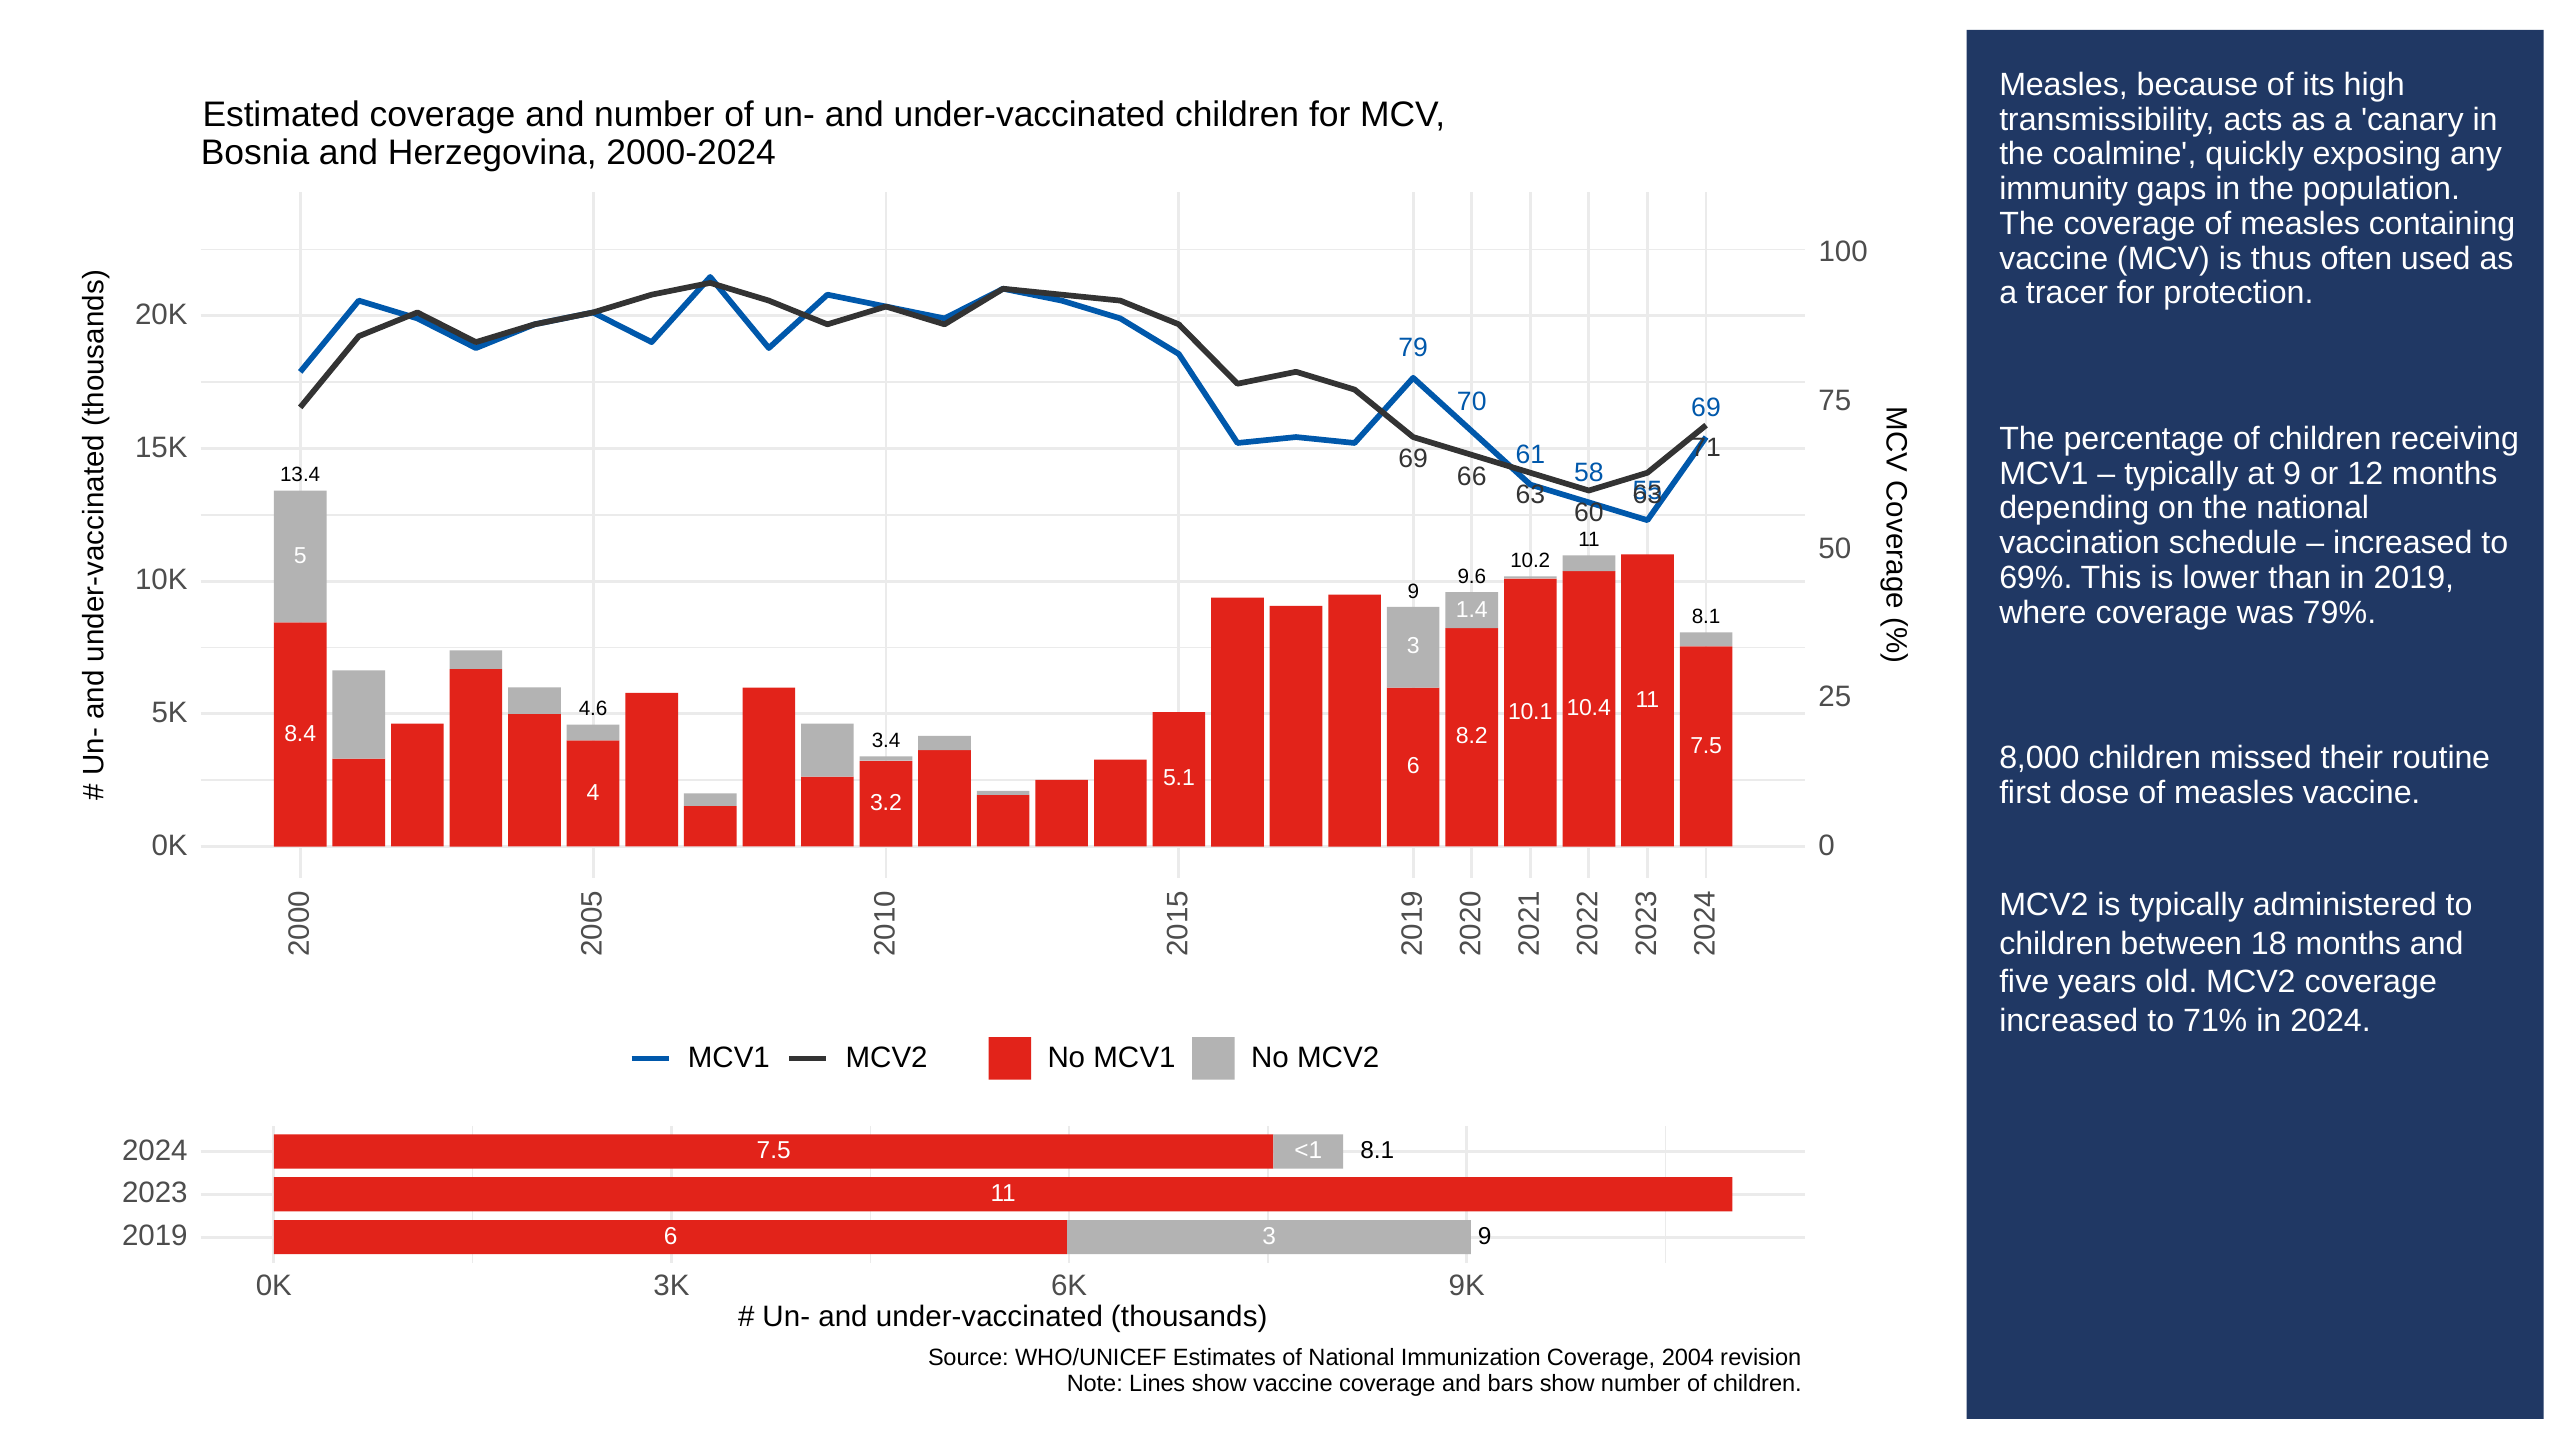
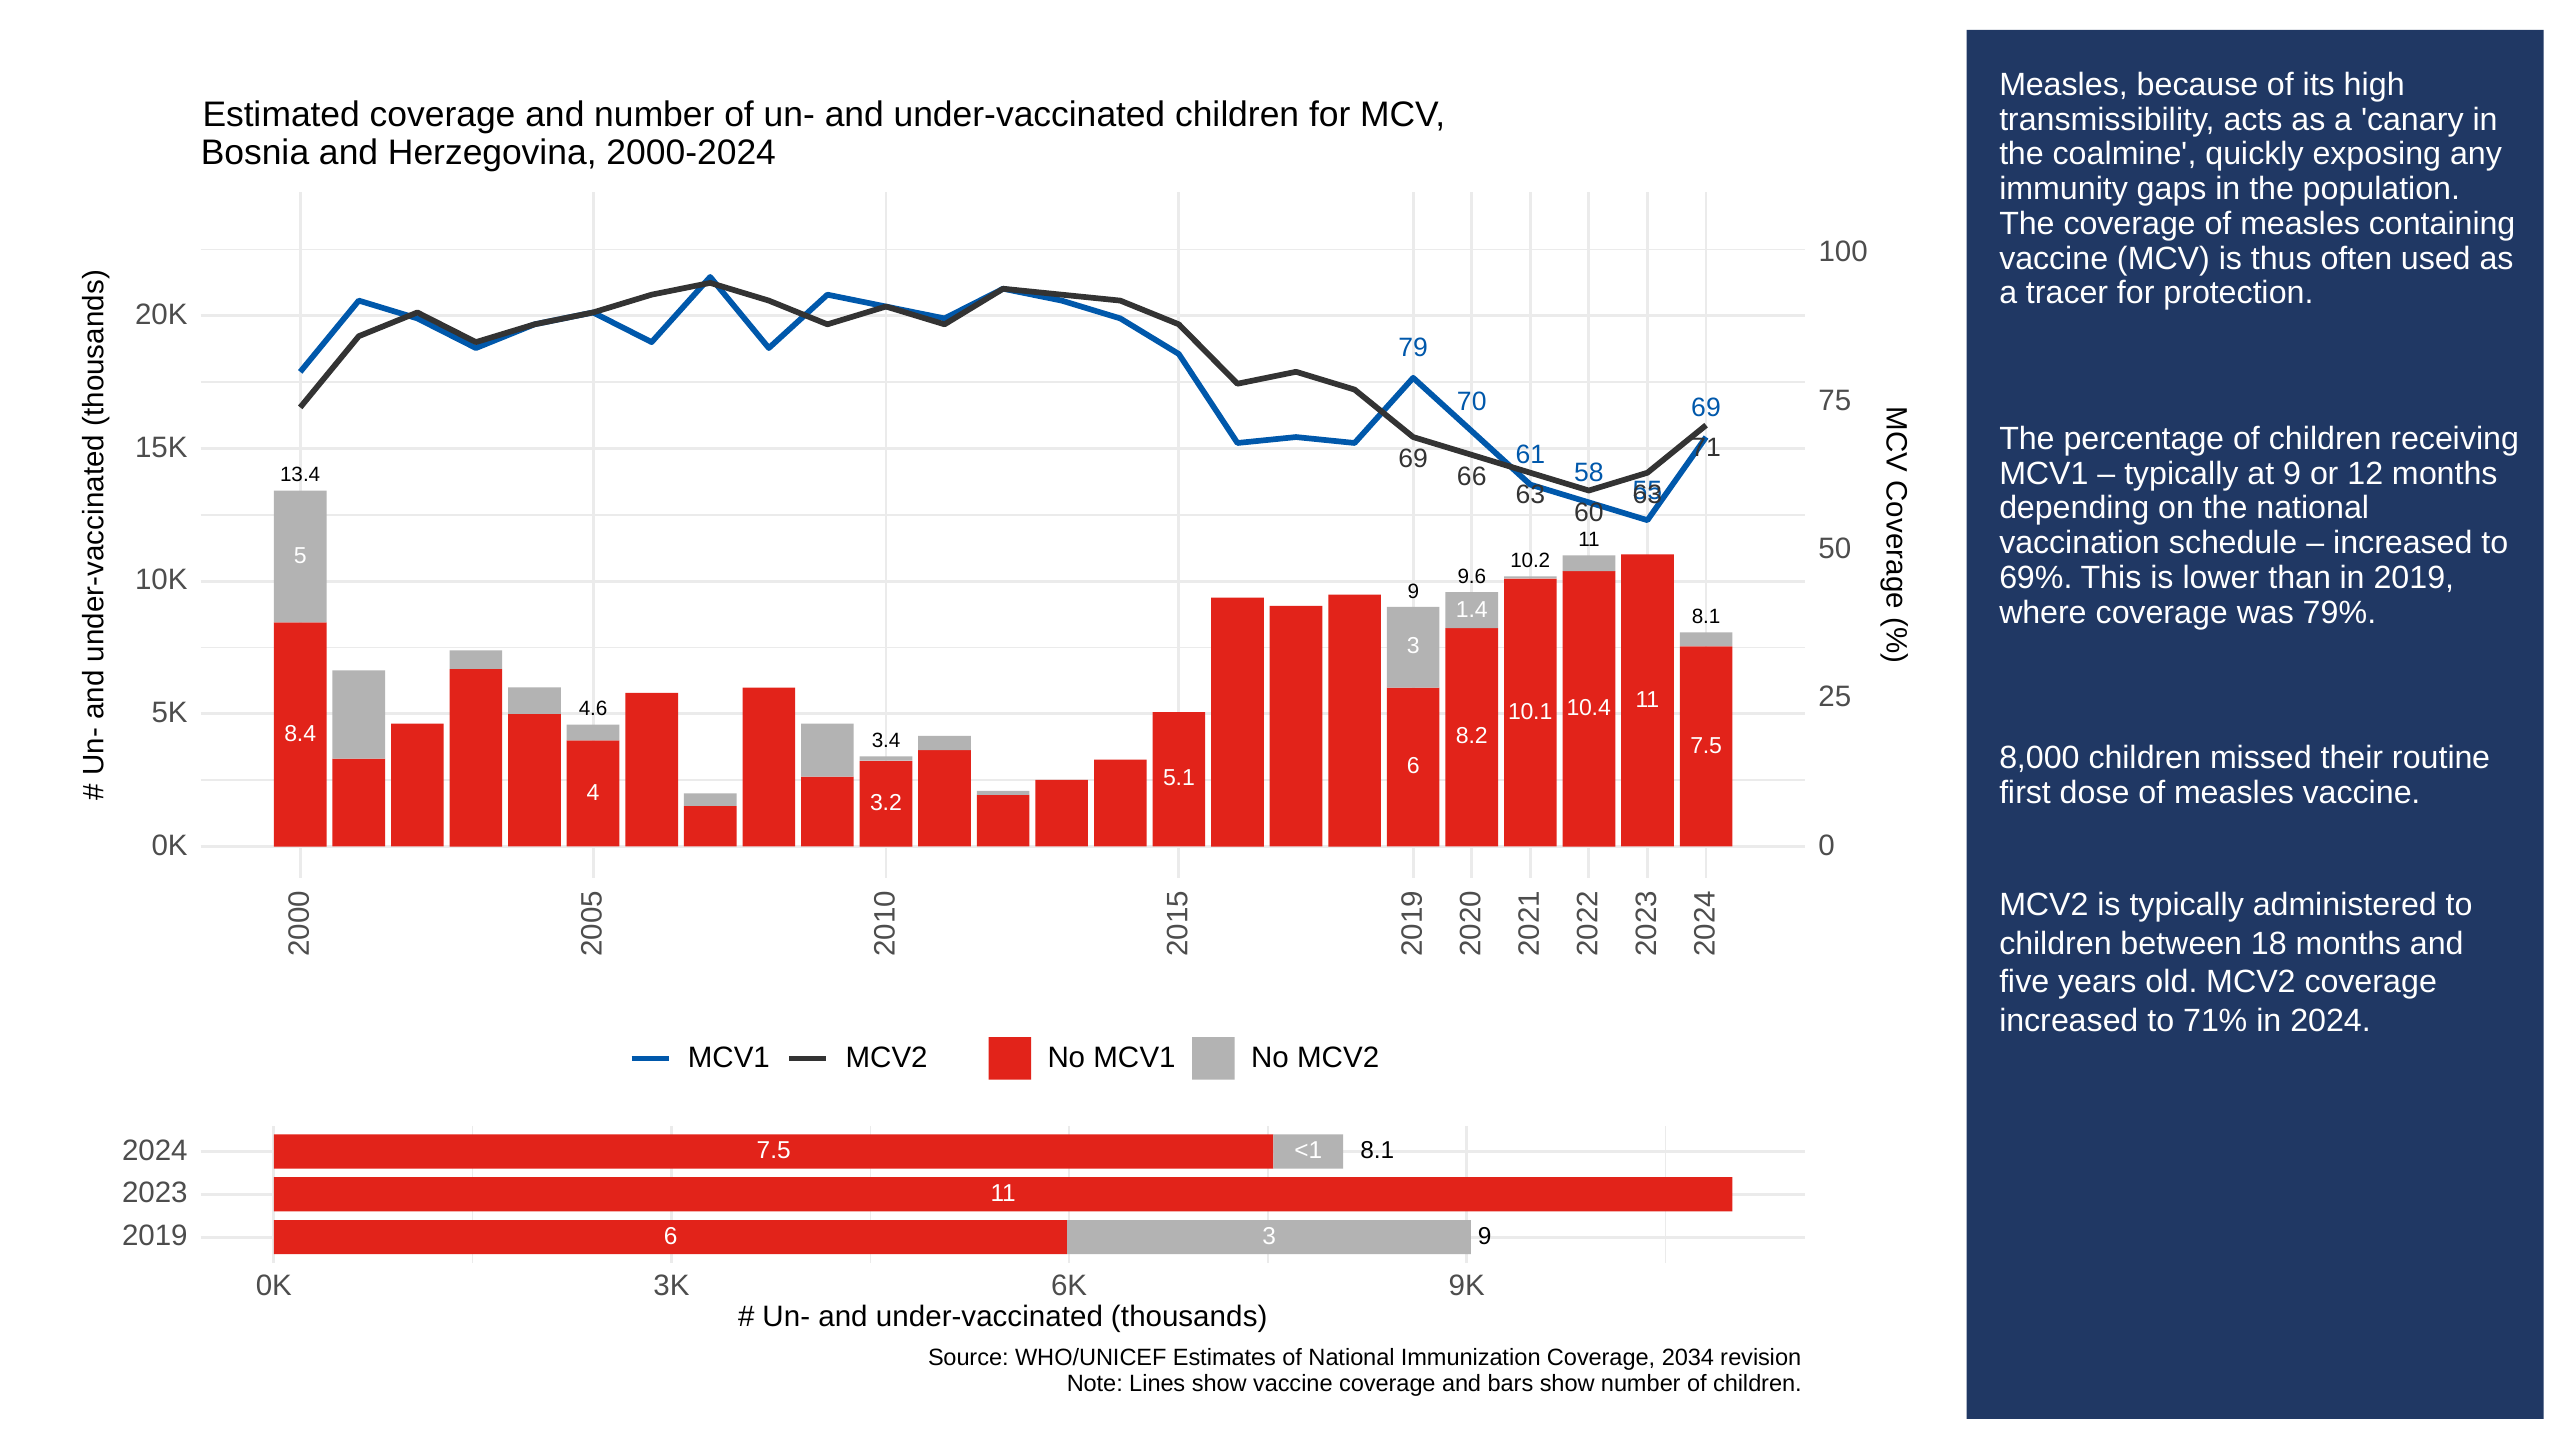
2004: 2004 -> 2034
